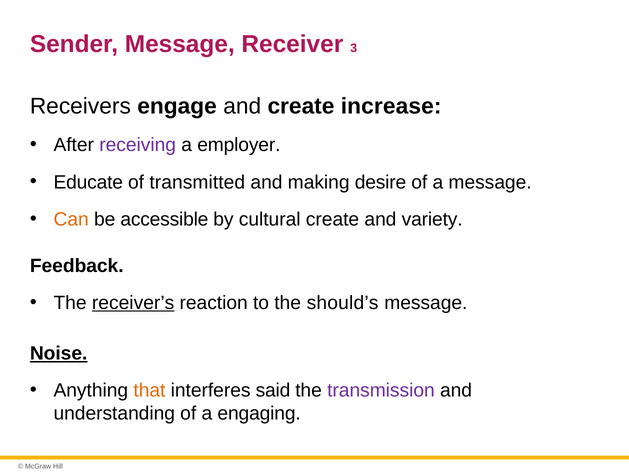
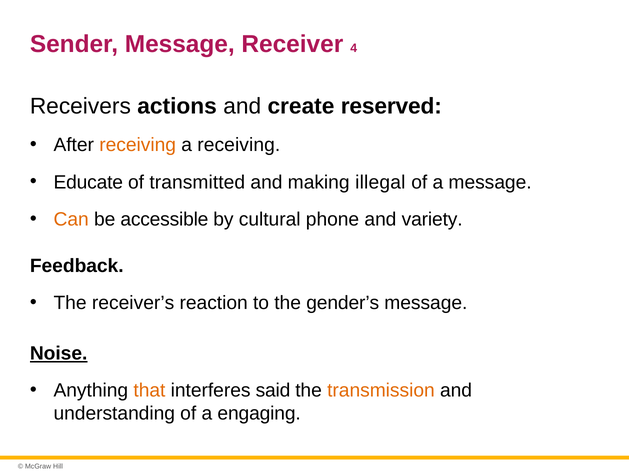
3: 3 -> 4
engage: engage -> actions
increase: increase -> reserved
receiving at (138, 145) colour: purple -> orange
a employer: employer -> receiving
desire: desire -> illegal
cultural create: create -> phone
receiver’s underline: present -> none
should’s: should’s -> gender’s
transmission colour: purple -> orange
